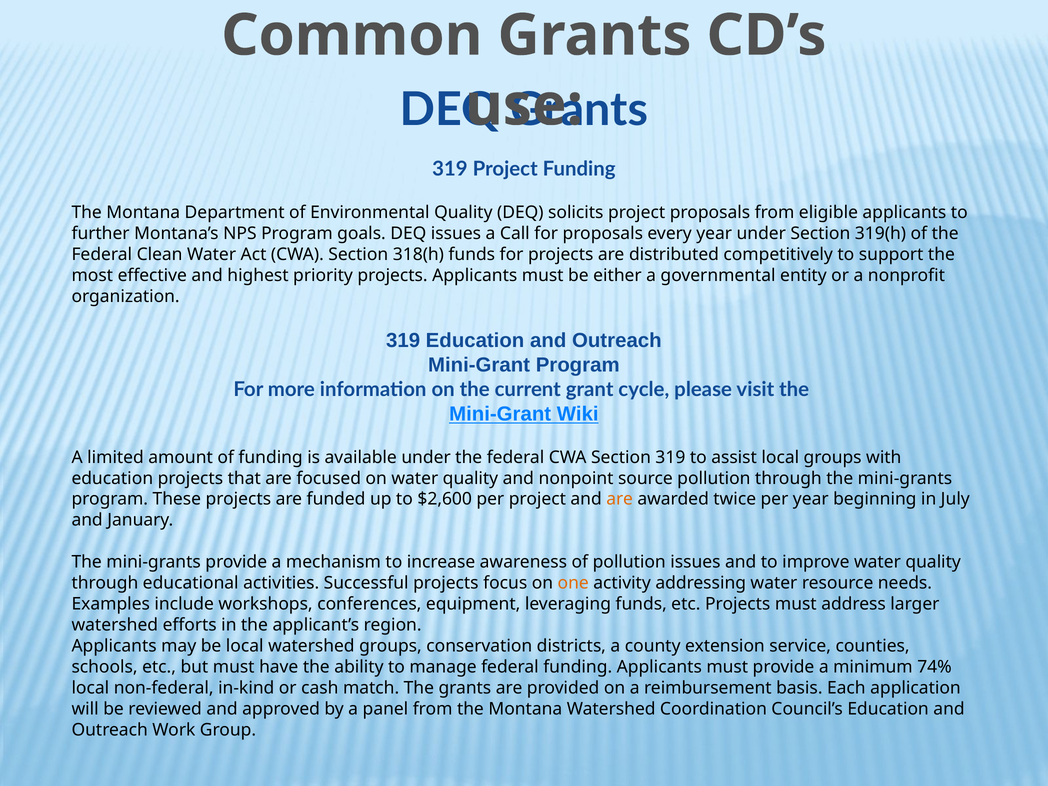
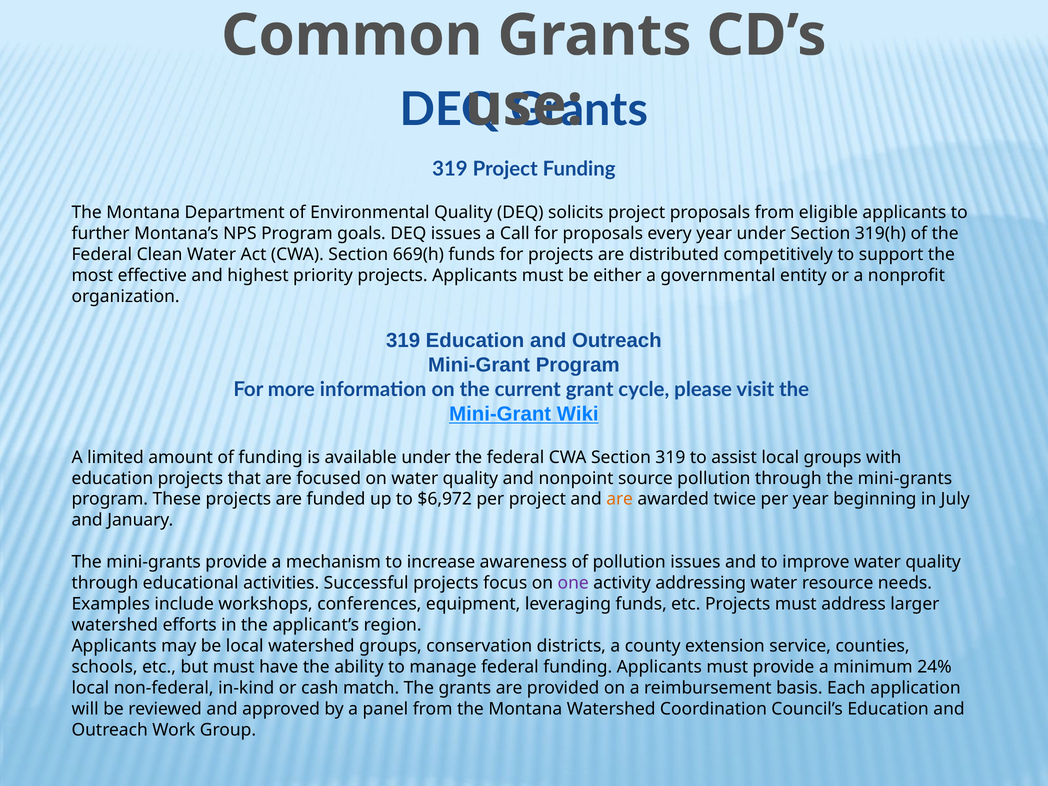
318(h: 318(h -> 669(h
$2,600: $2,600 -> $6,972
one colour: orange -> purple
74%: 74% -> 24%
